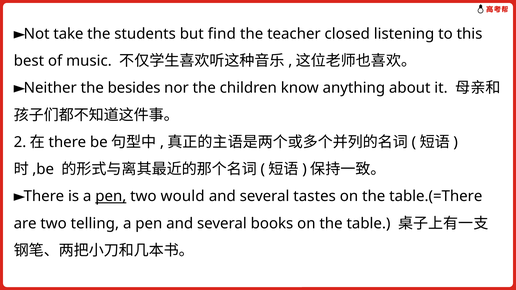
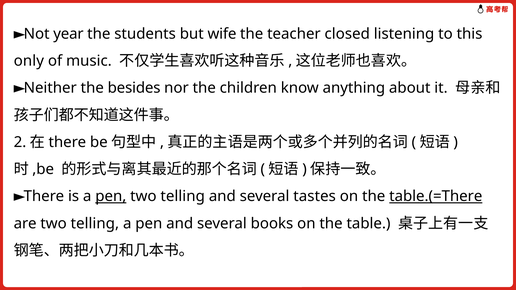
take: take -> year
find: find -> wife
best: best -> only
would at (183, 196): would -> telling
table.(=There underline: none -> present
